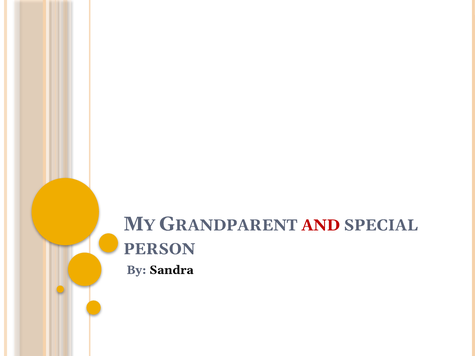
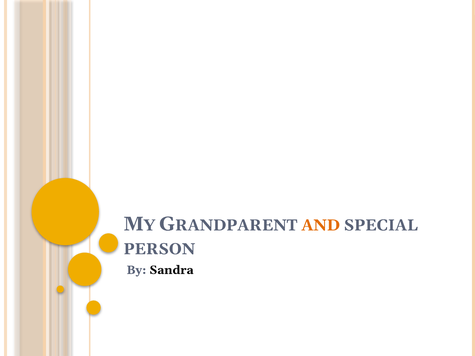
AND colour: red -> orange
